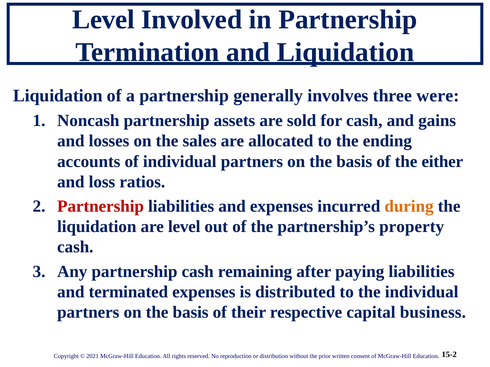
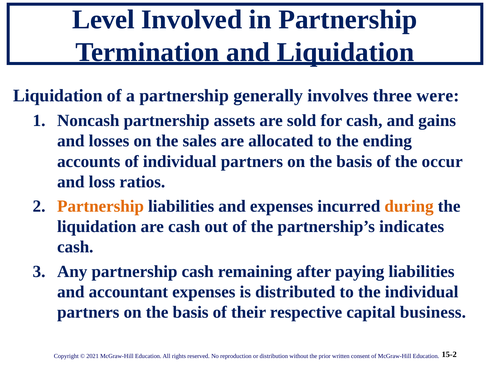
either: either -> occur
Partnership at (101, 207) colour: red -> orange
are level: level -> cash
property: property -> indicates
terminated: terminated -> accountant
